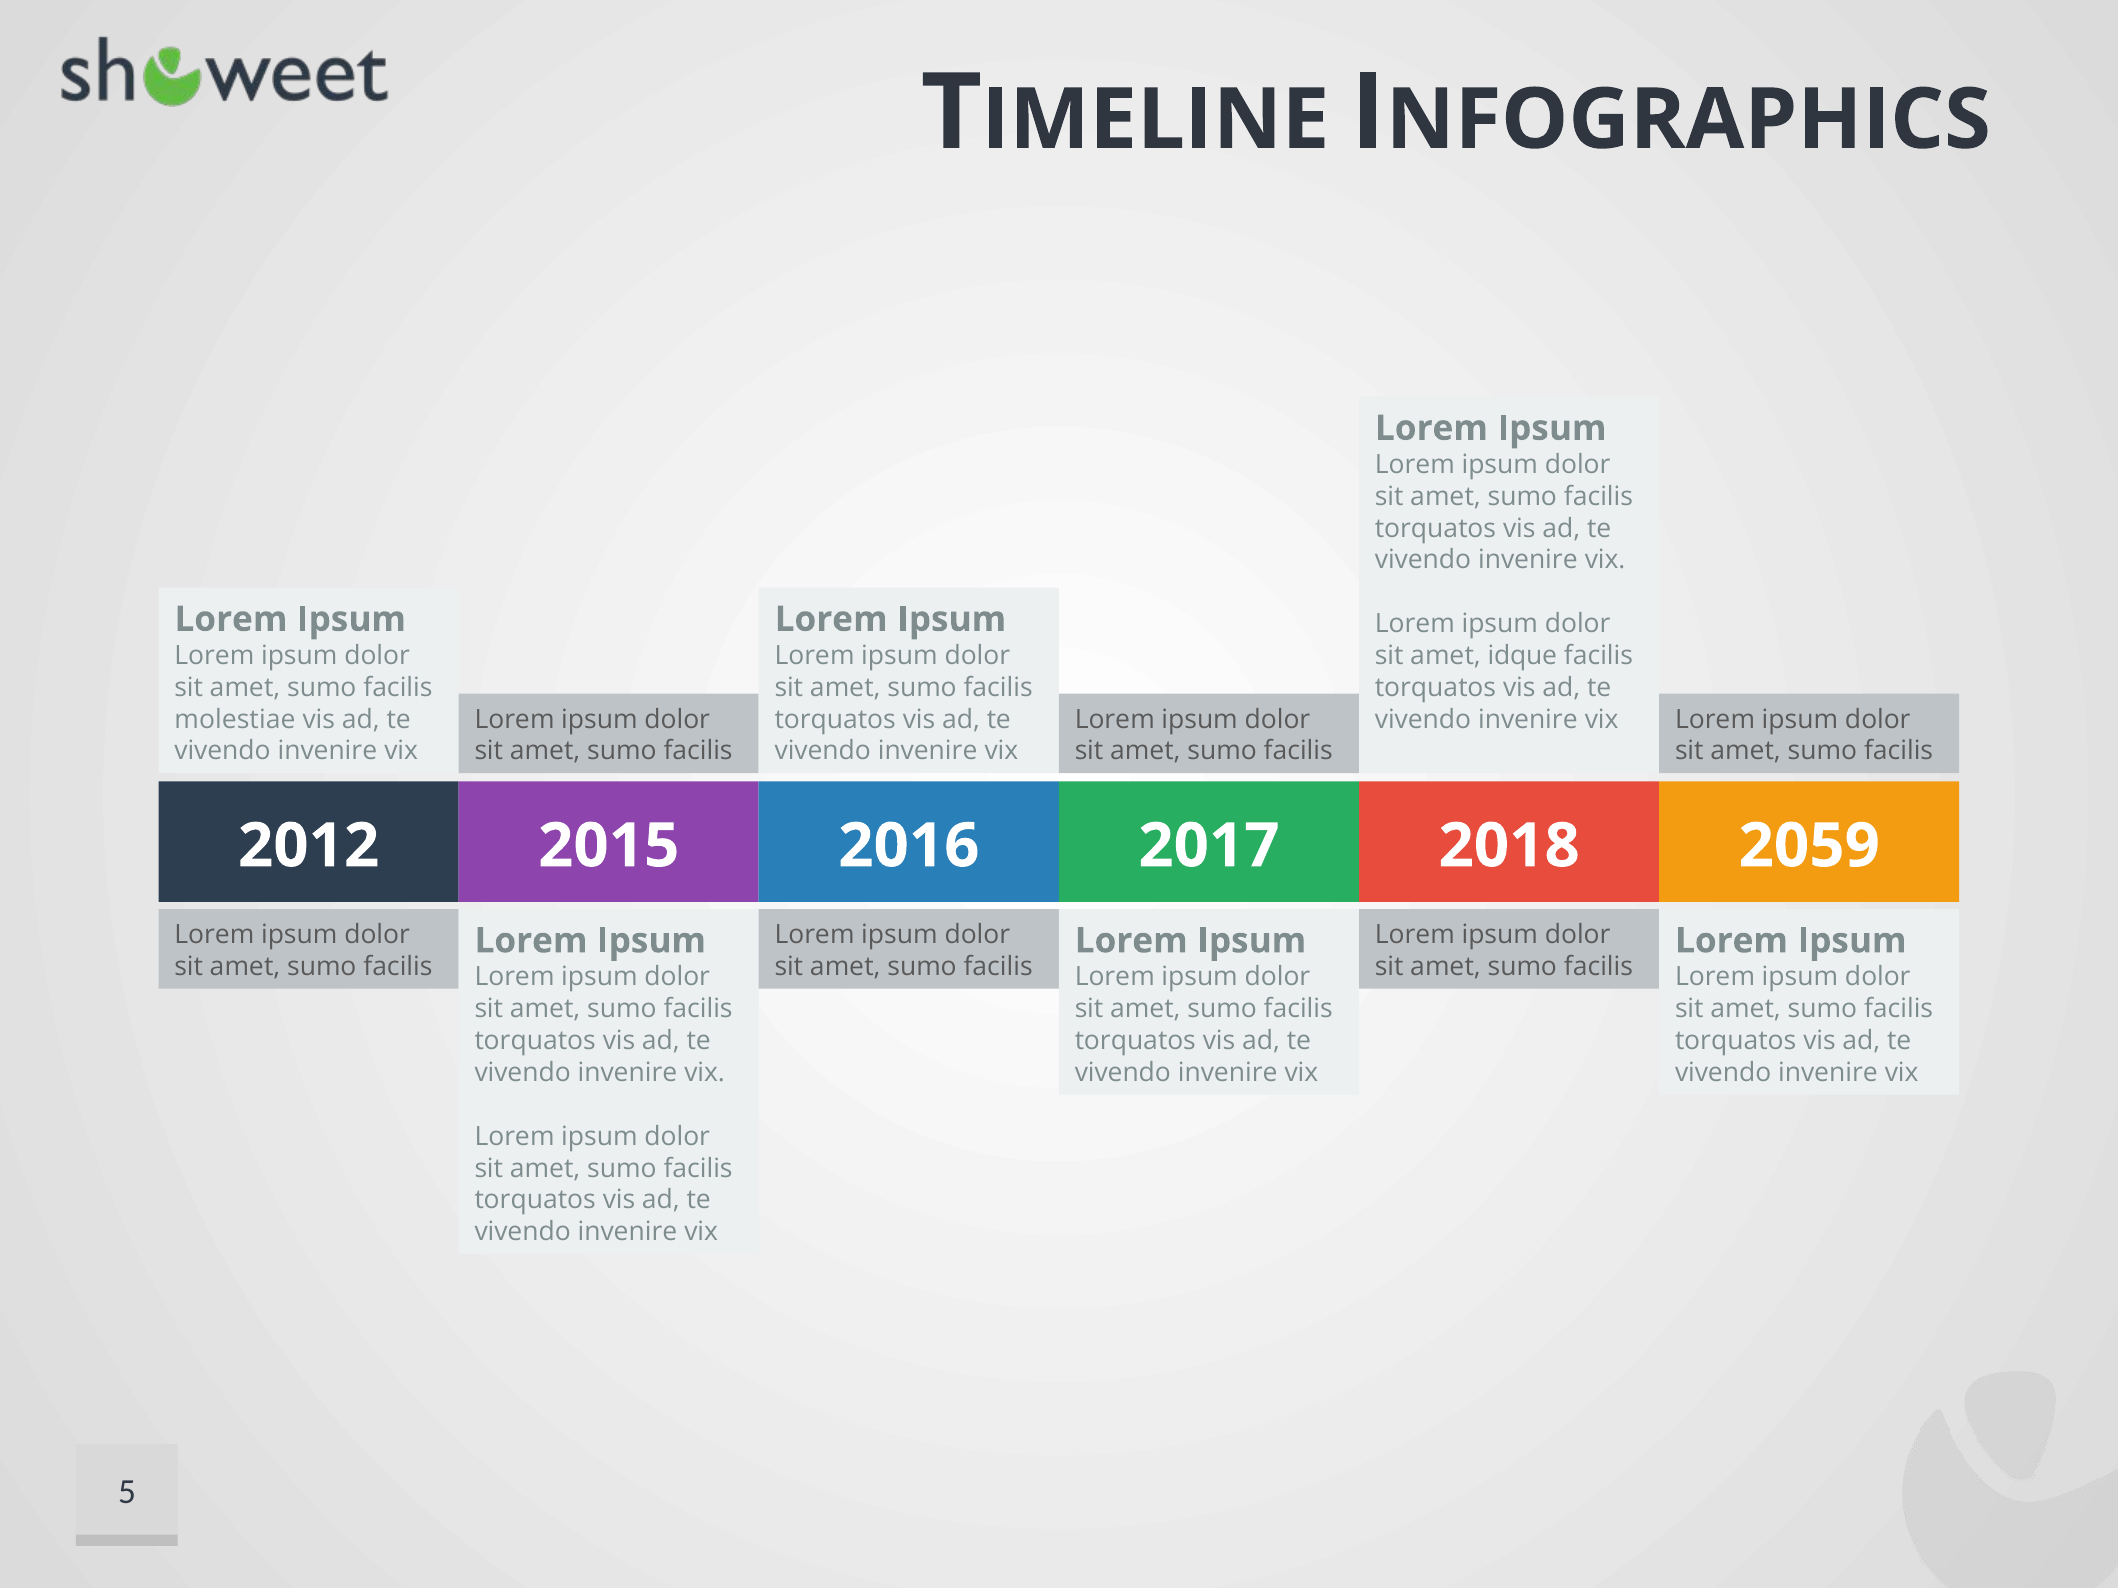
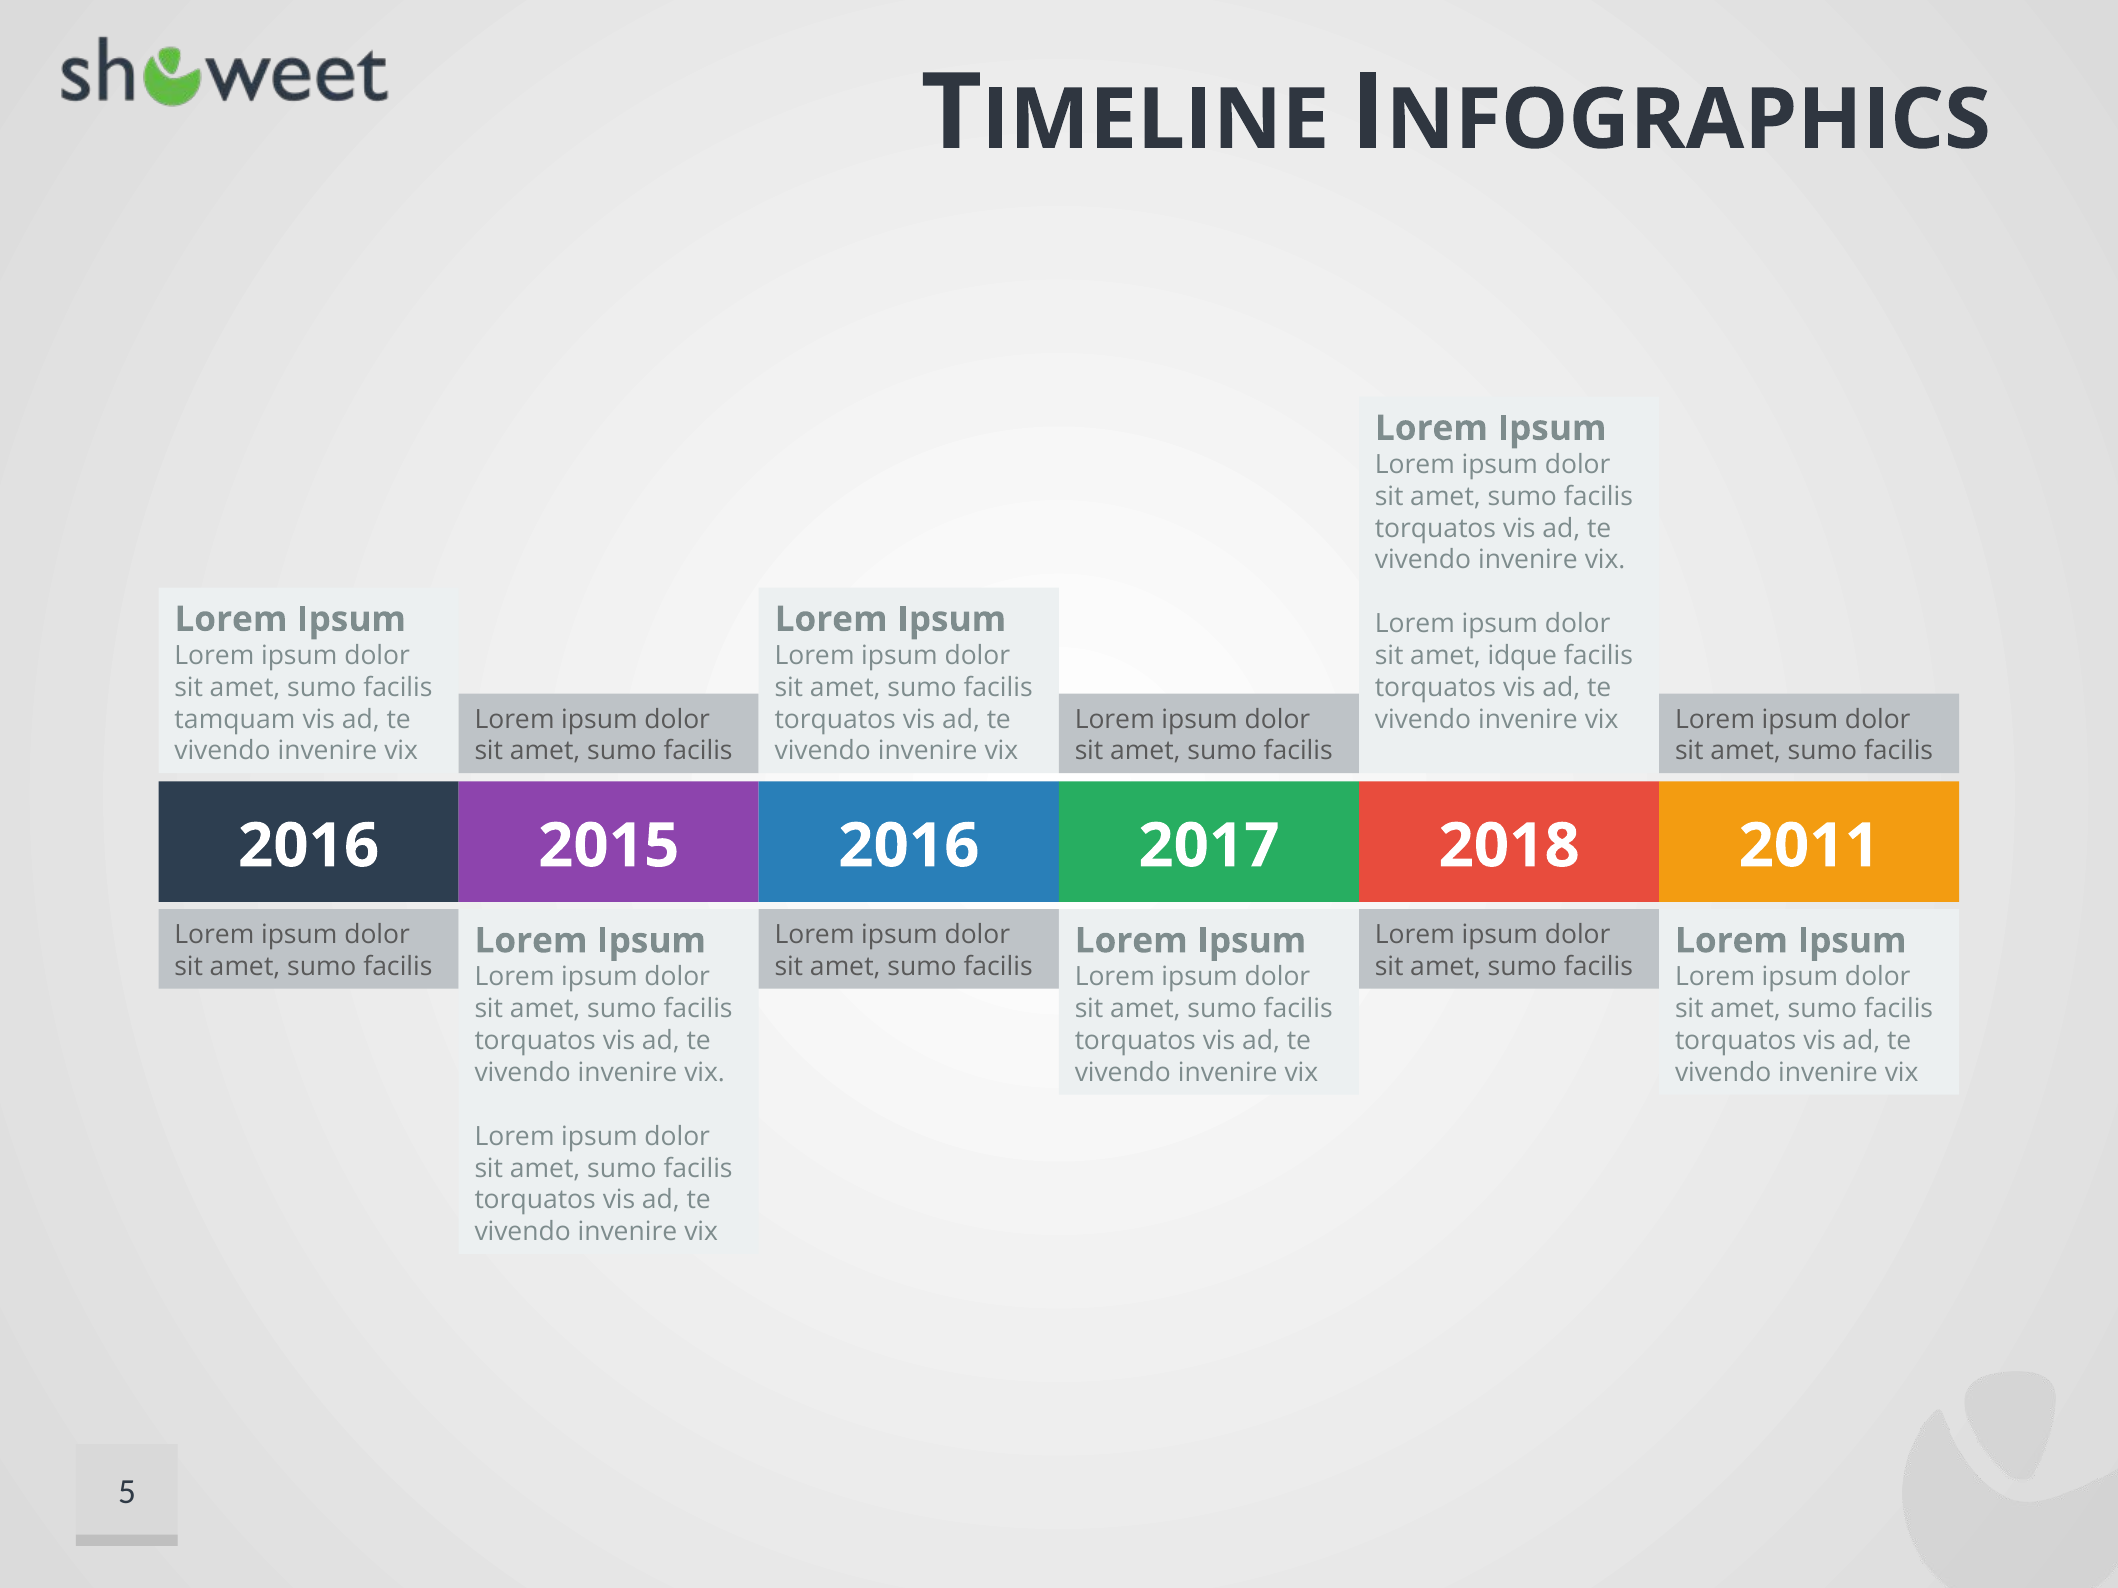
molestiae: molestiae -> tamquam
2012 at (309, 846): 2012 -> 2016
2059: 2059 -> 2011
